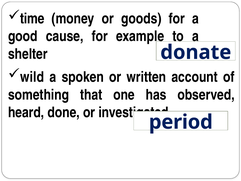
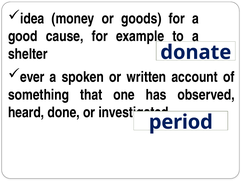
time: time -> idea
wild: wild -> ever
